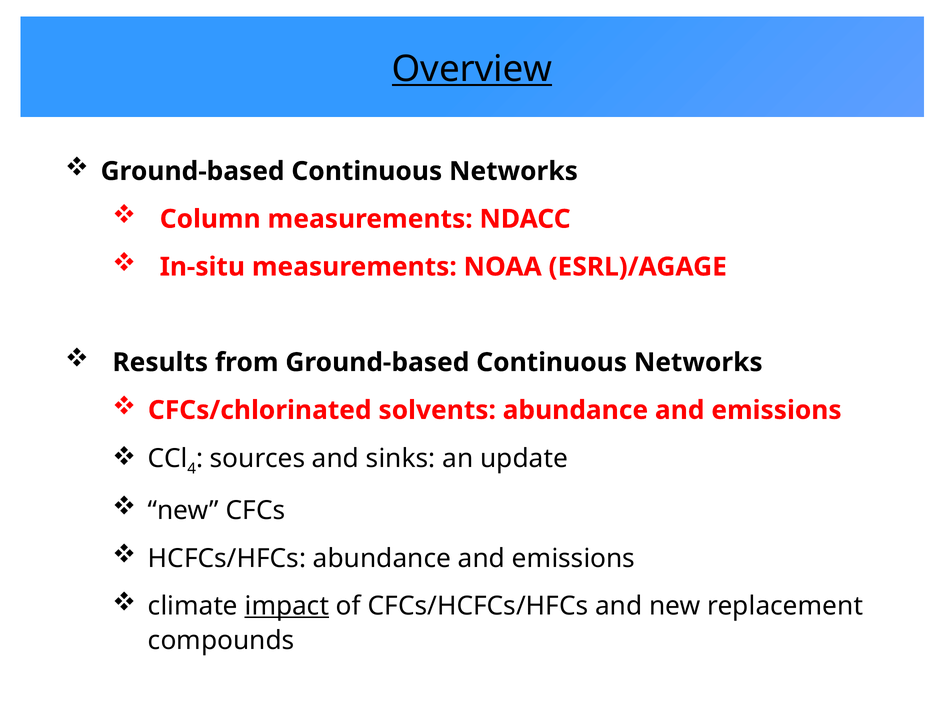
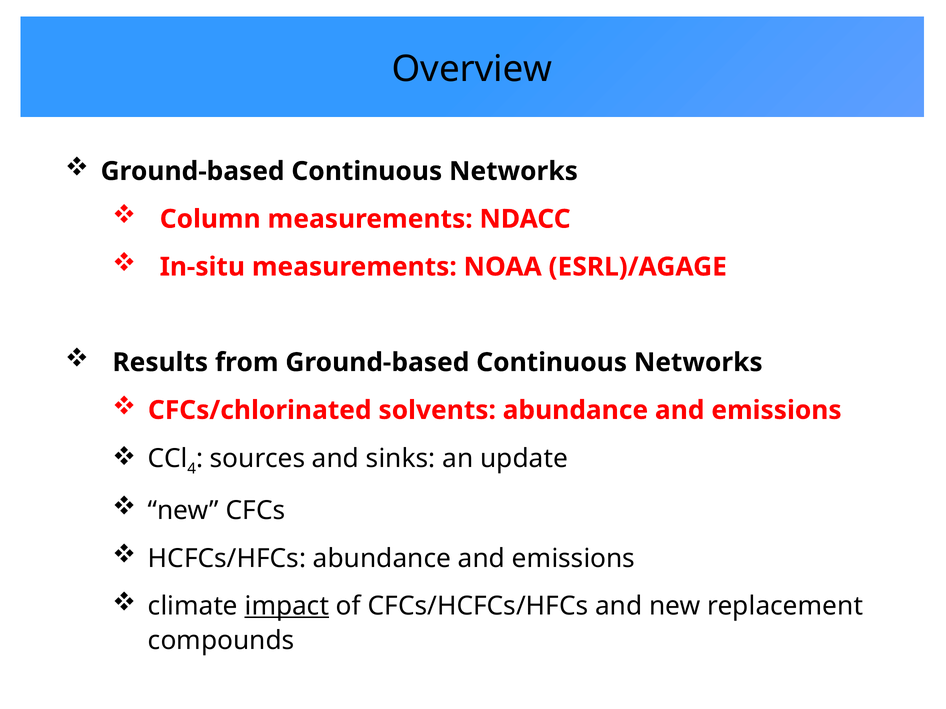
Overview underline: present -> none
